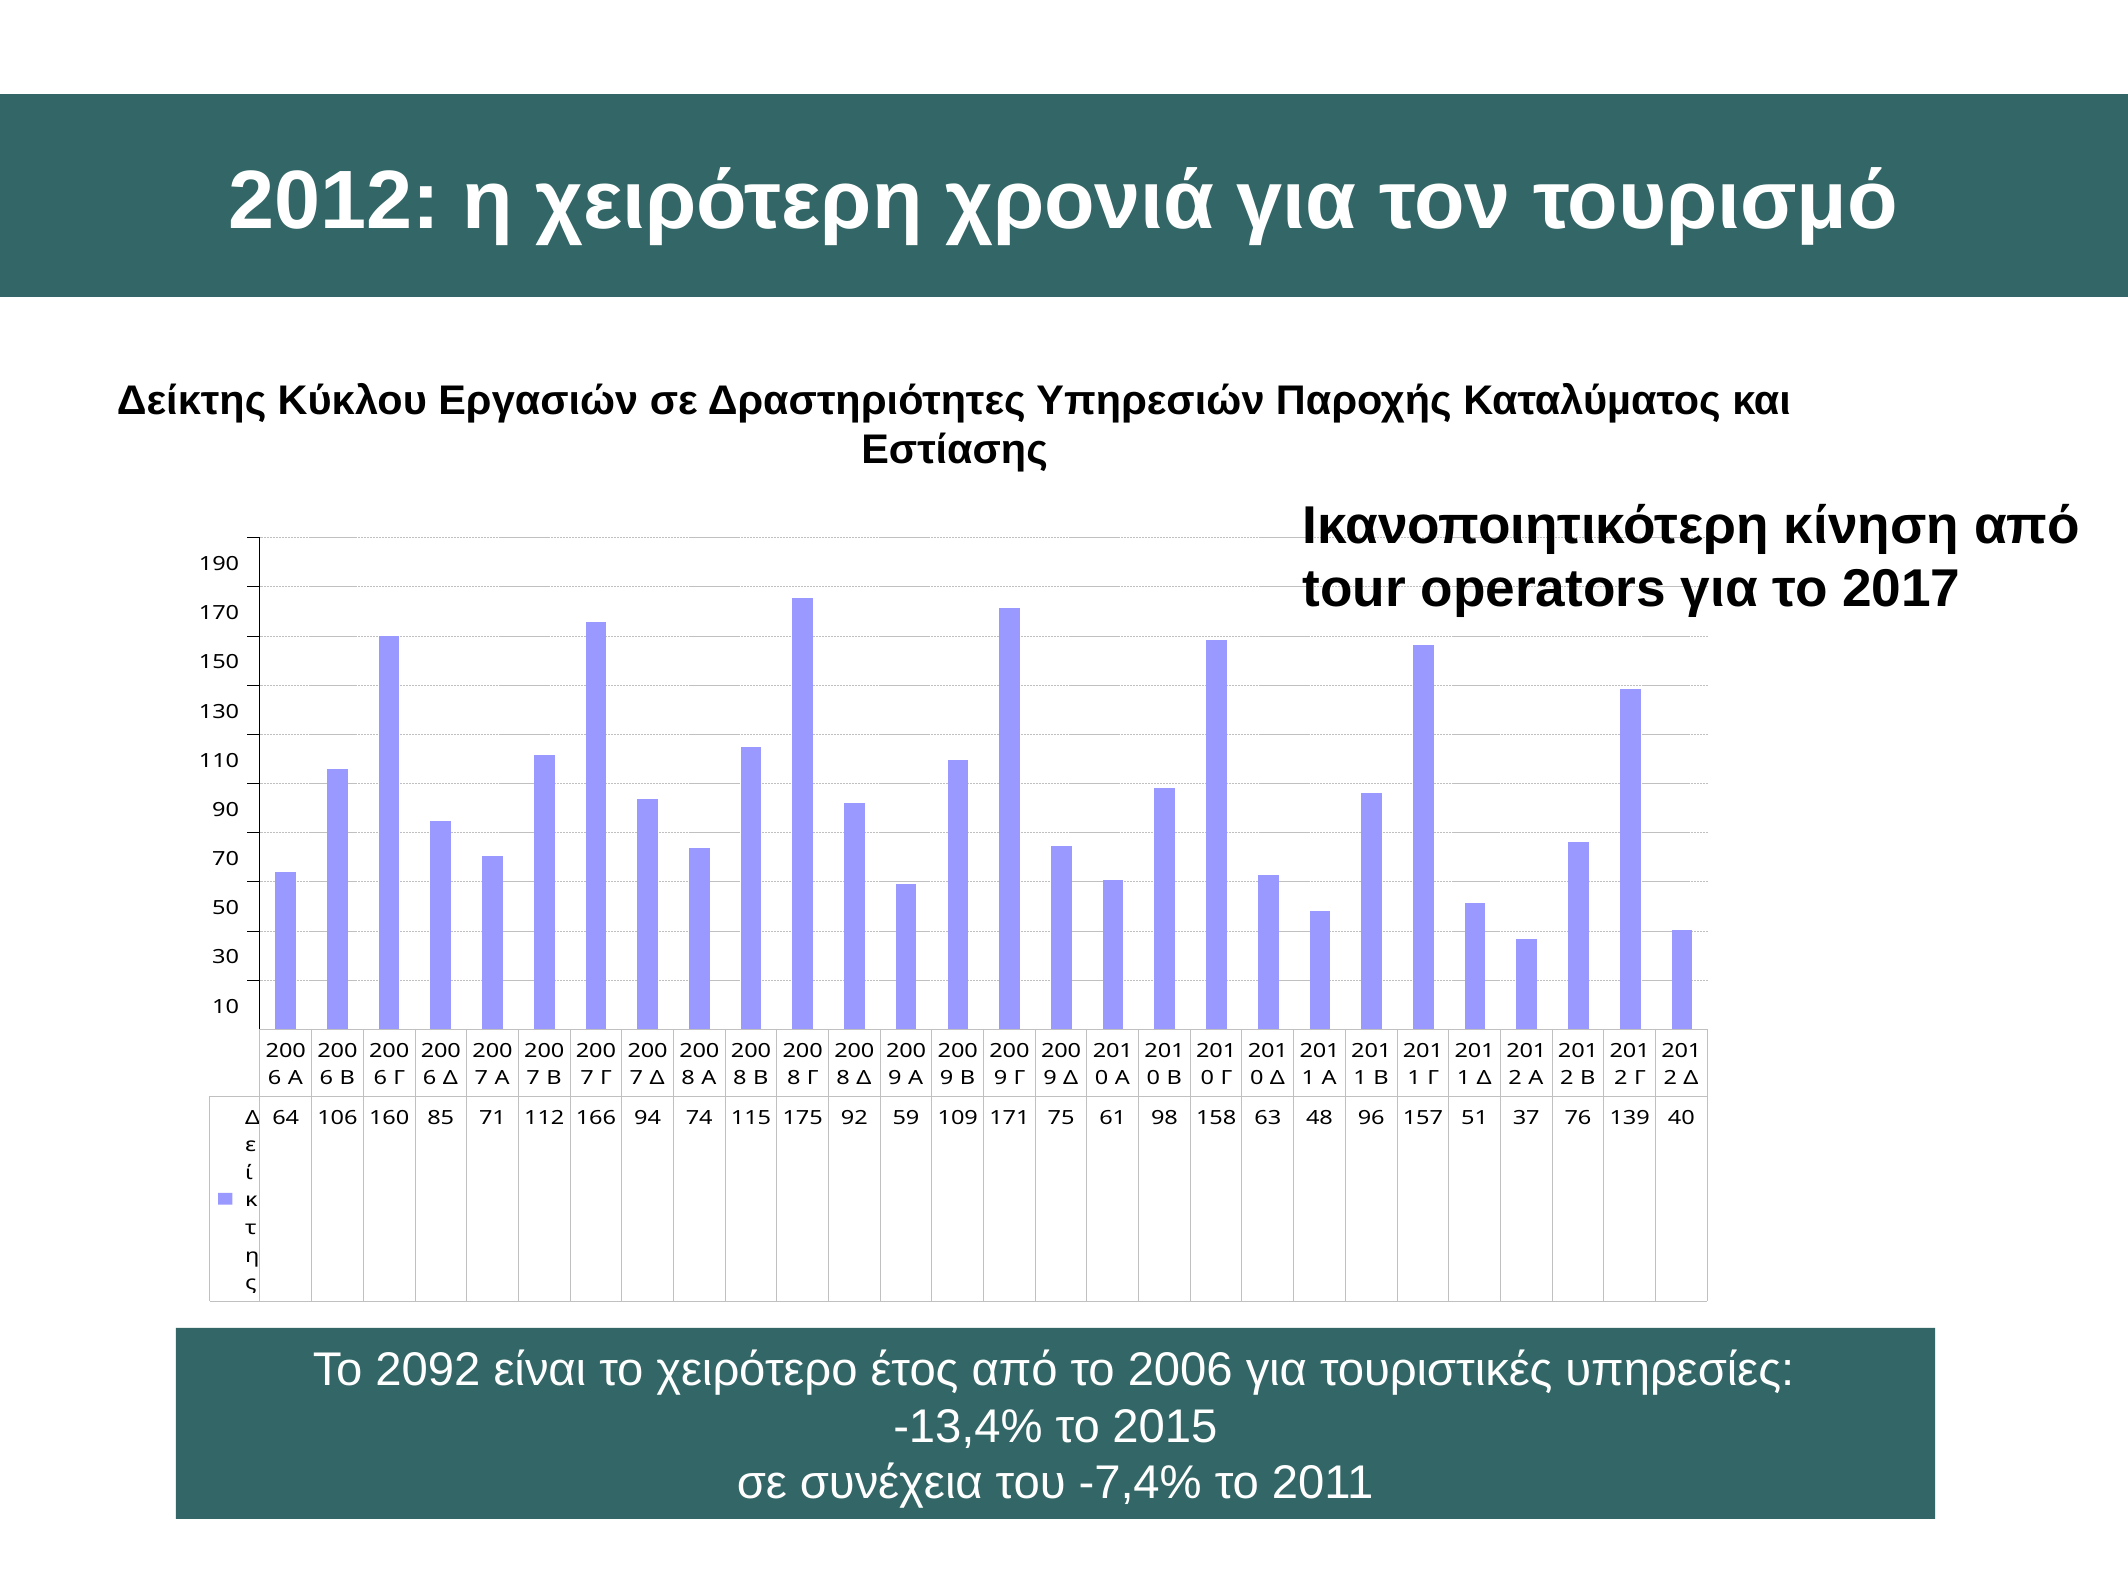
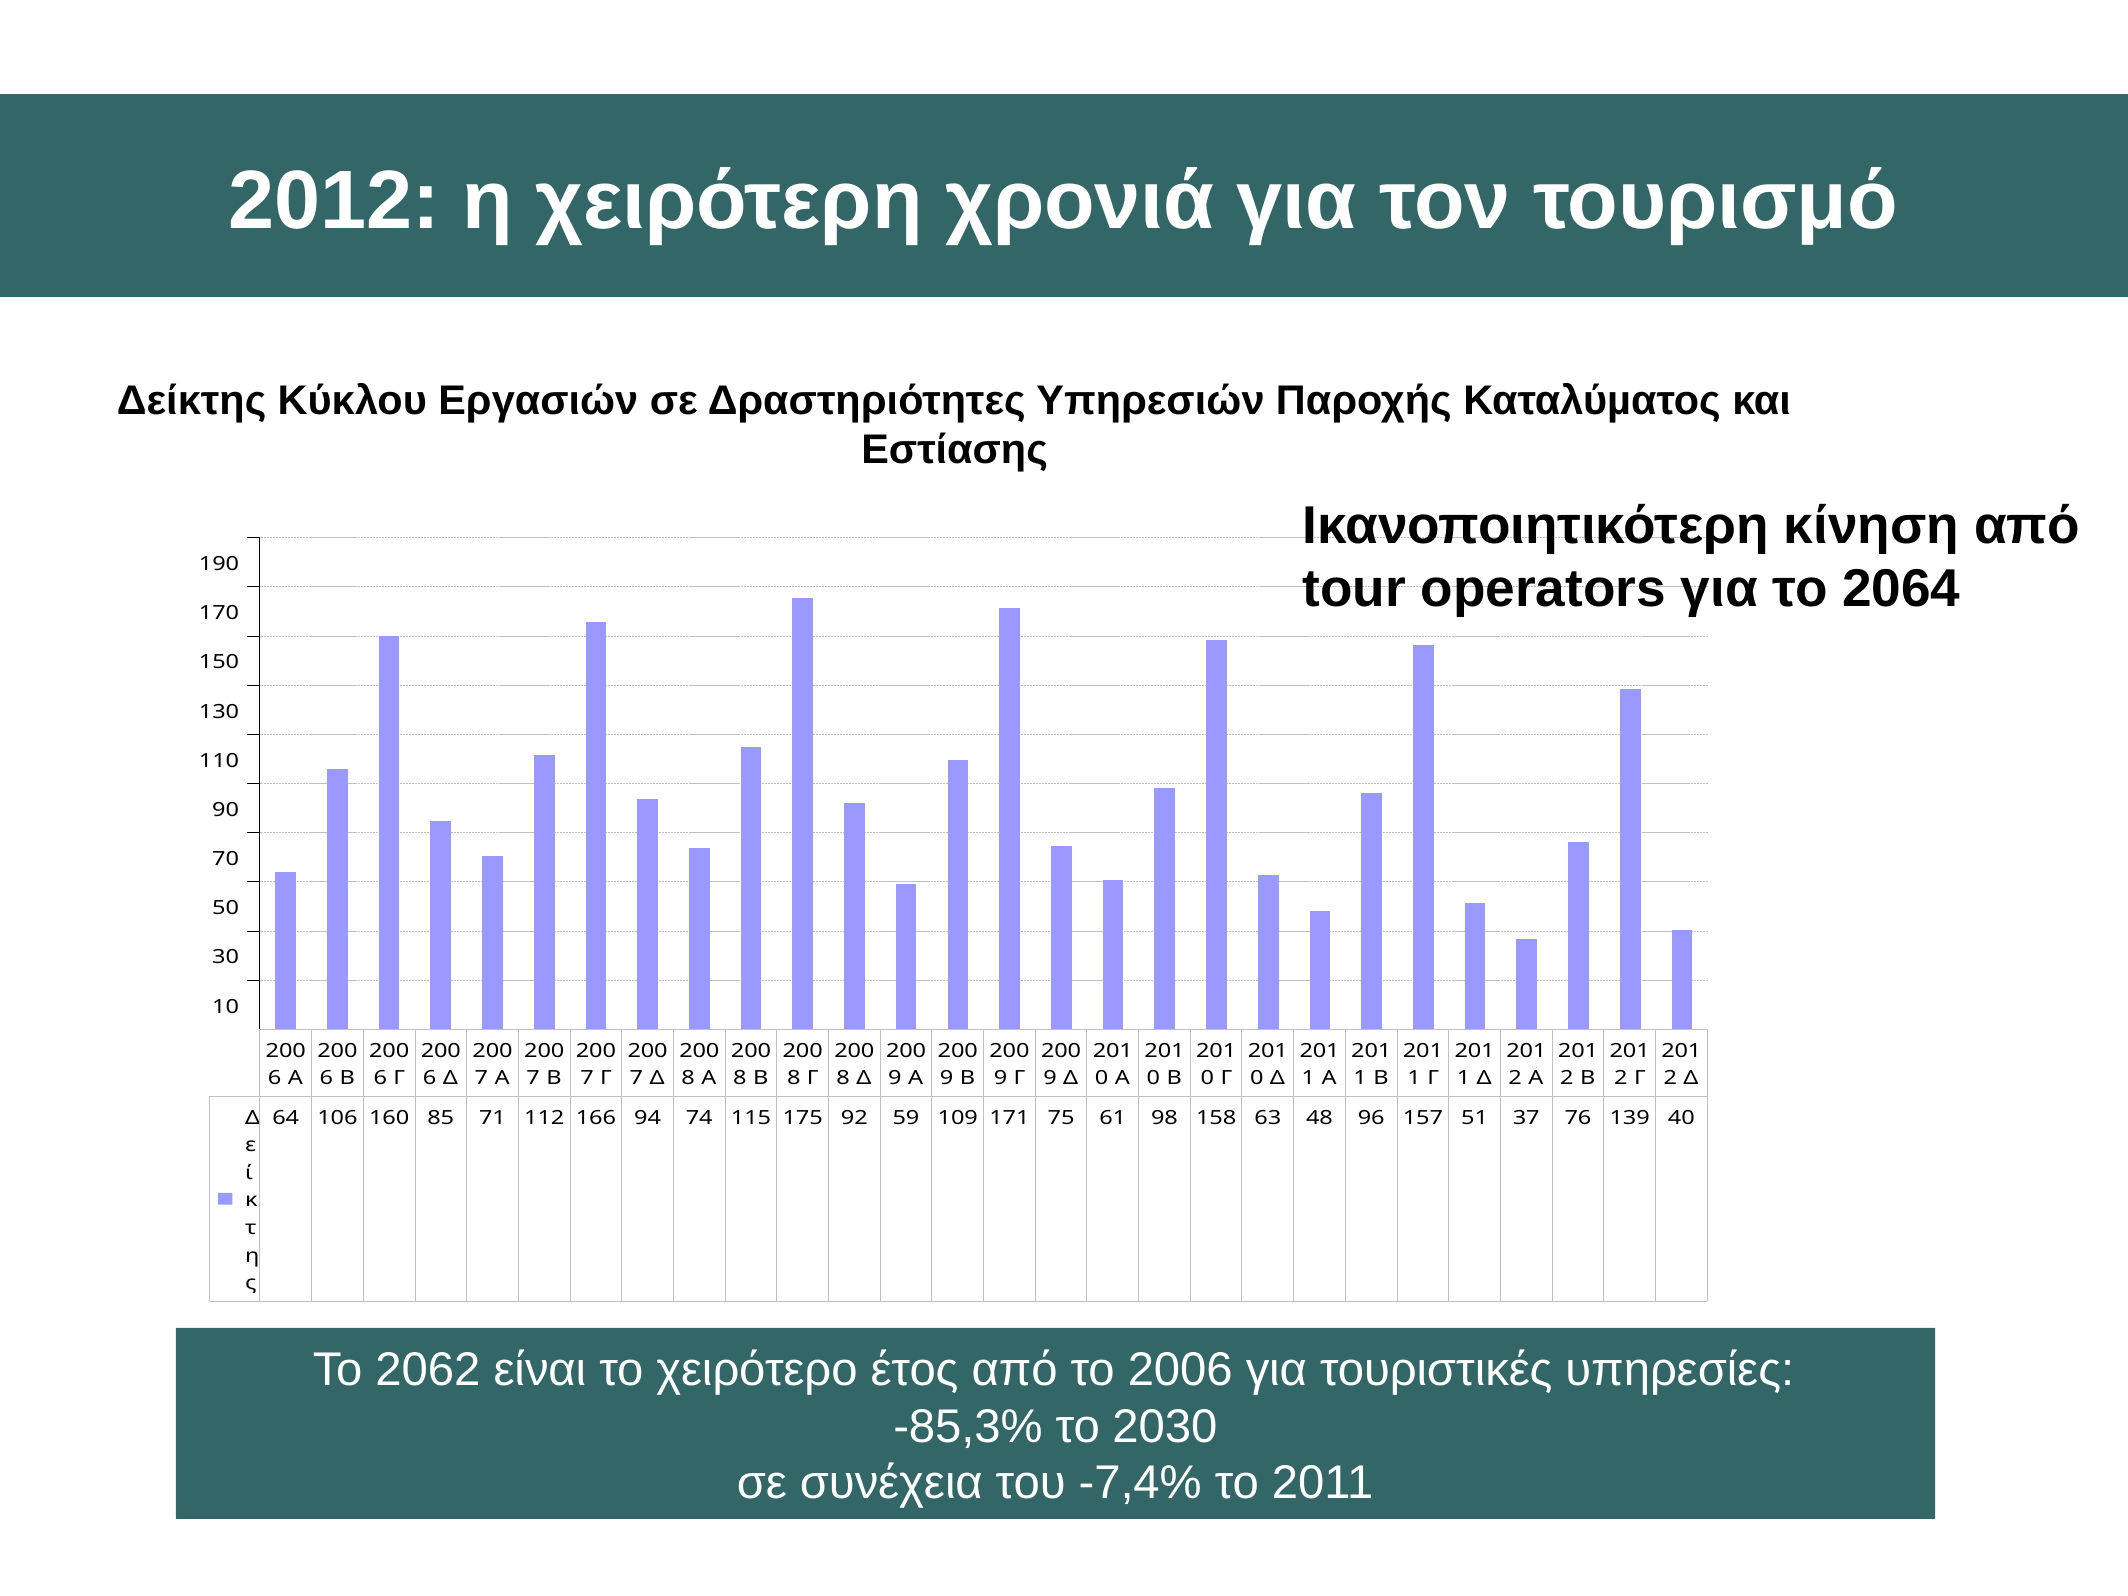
2017: 2017 -> 2064
2092: 2092 -> 2062
-13,4%: -13,4% -> -85,3%
2015: 2015 -> 2030
